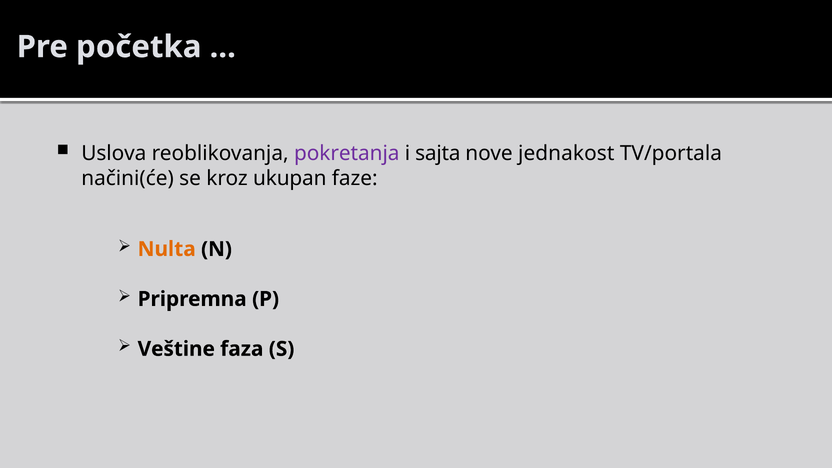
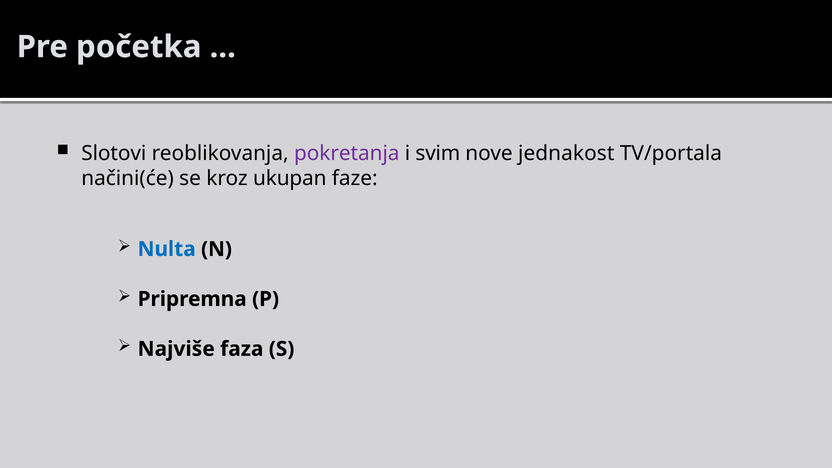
Uslova: Uslova -> Slotovi
sajta: sajta -> svim
Nulta colour: orange -> blue
Veštine: Veštine -> Najviše
